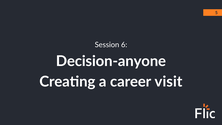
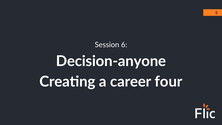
visit: visit -> four
